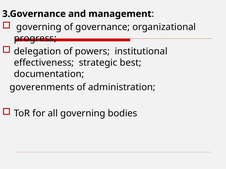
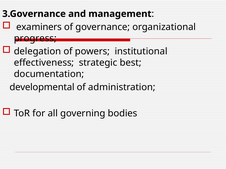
governing at (39, 27): governing -> examiners
goverenments: goverenments -> developmental
